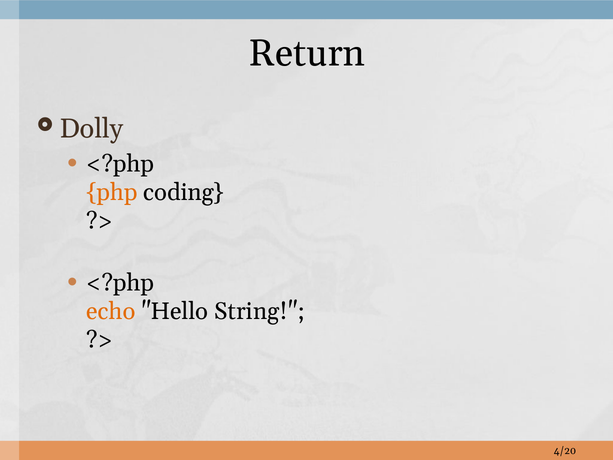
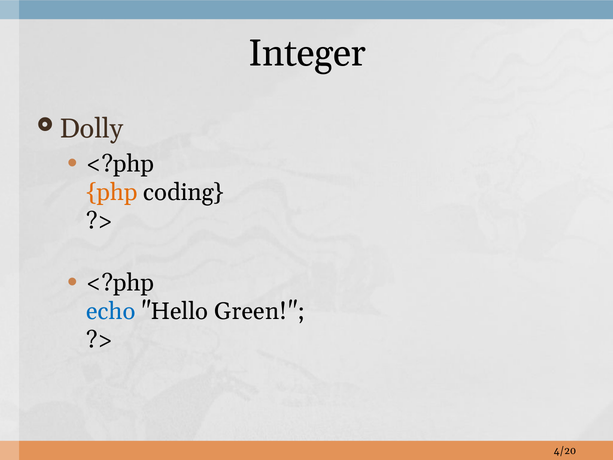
Return: Return -> Integer
echo colour: orange -> blue
String: String -> Green
